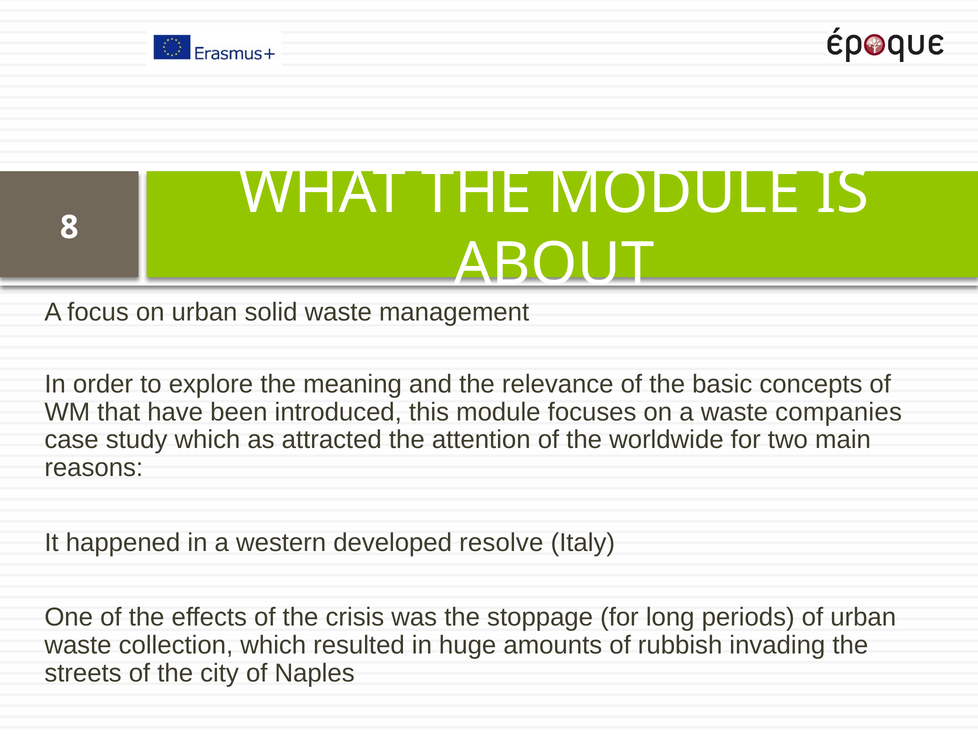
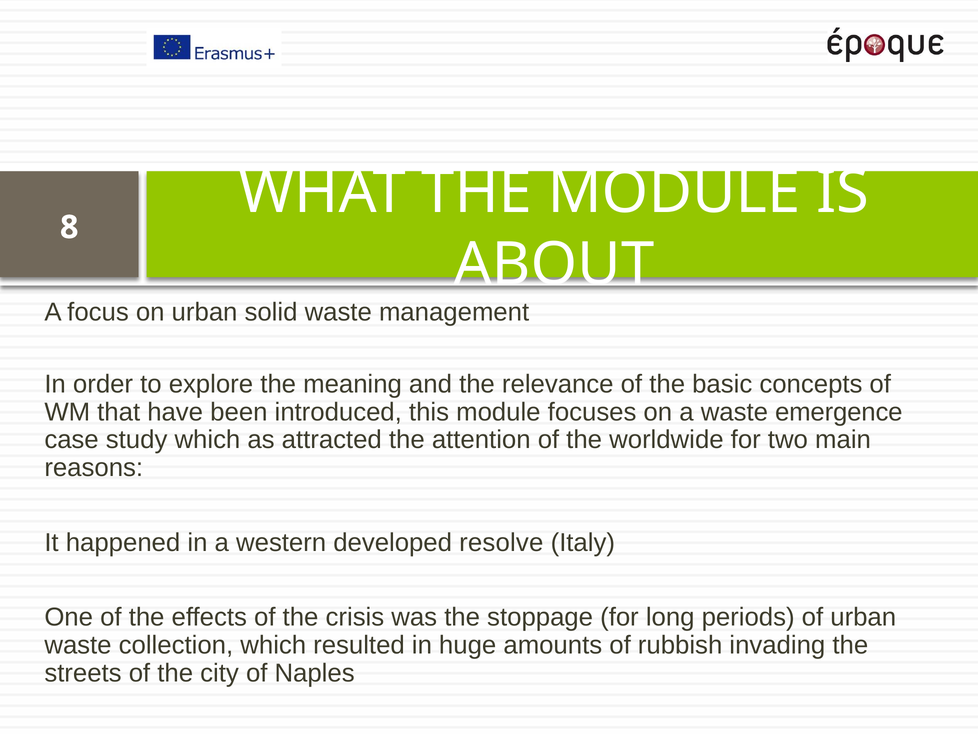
companies: companies -> emergence
